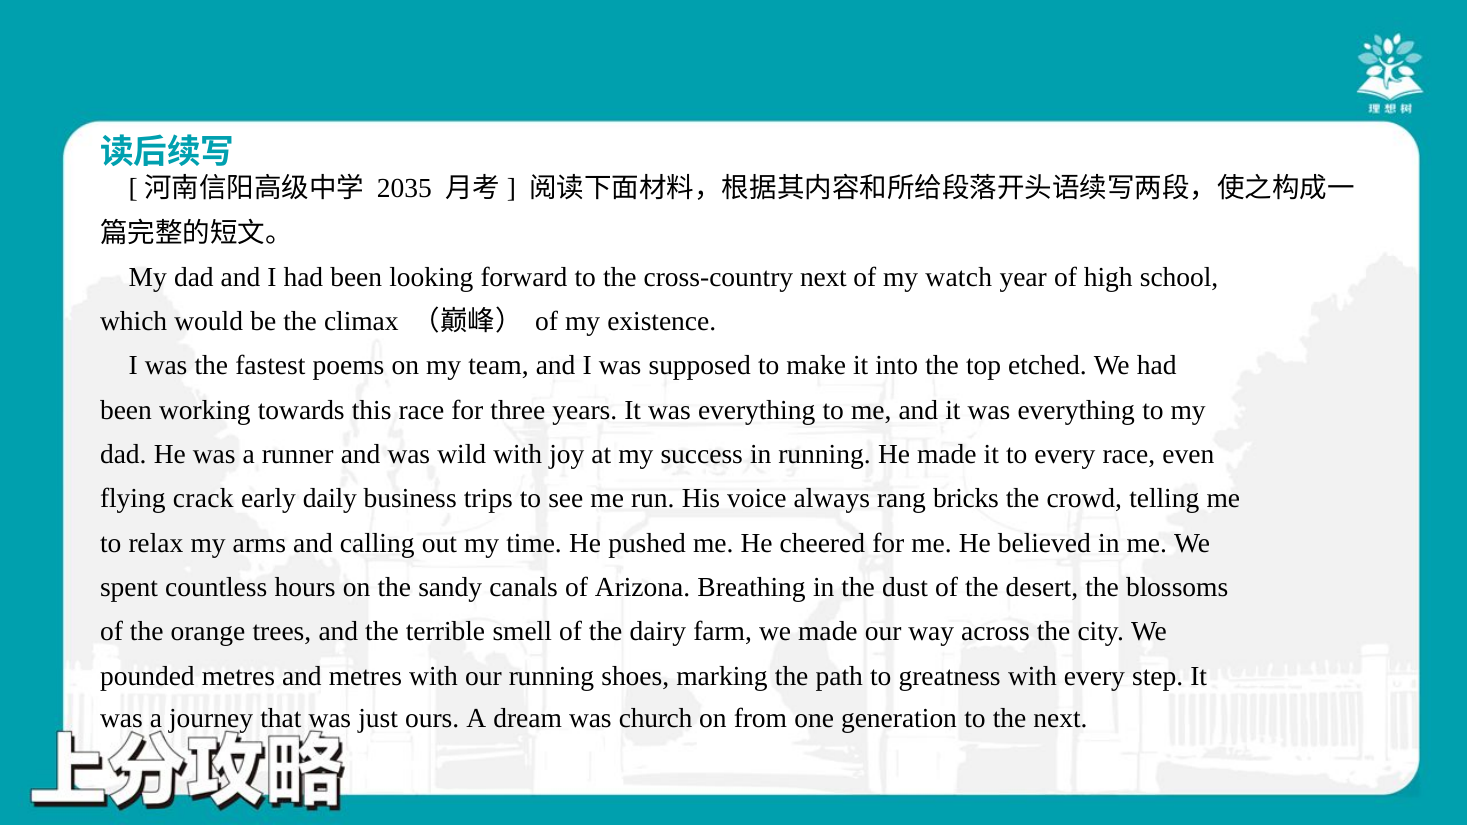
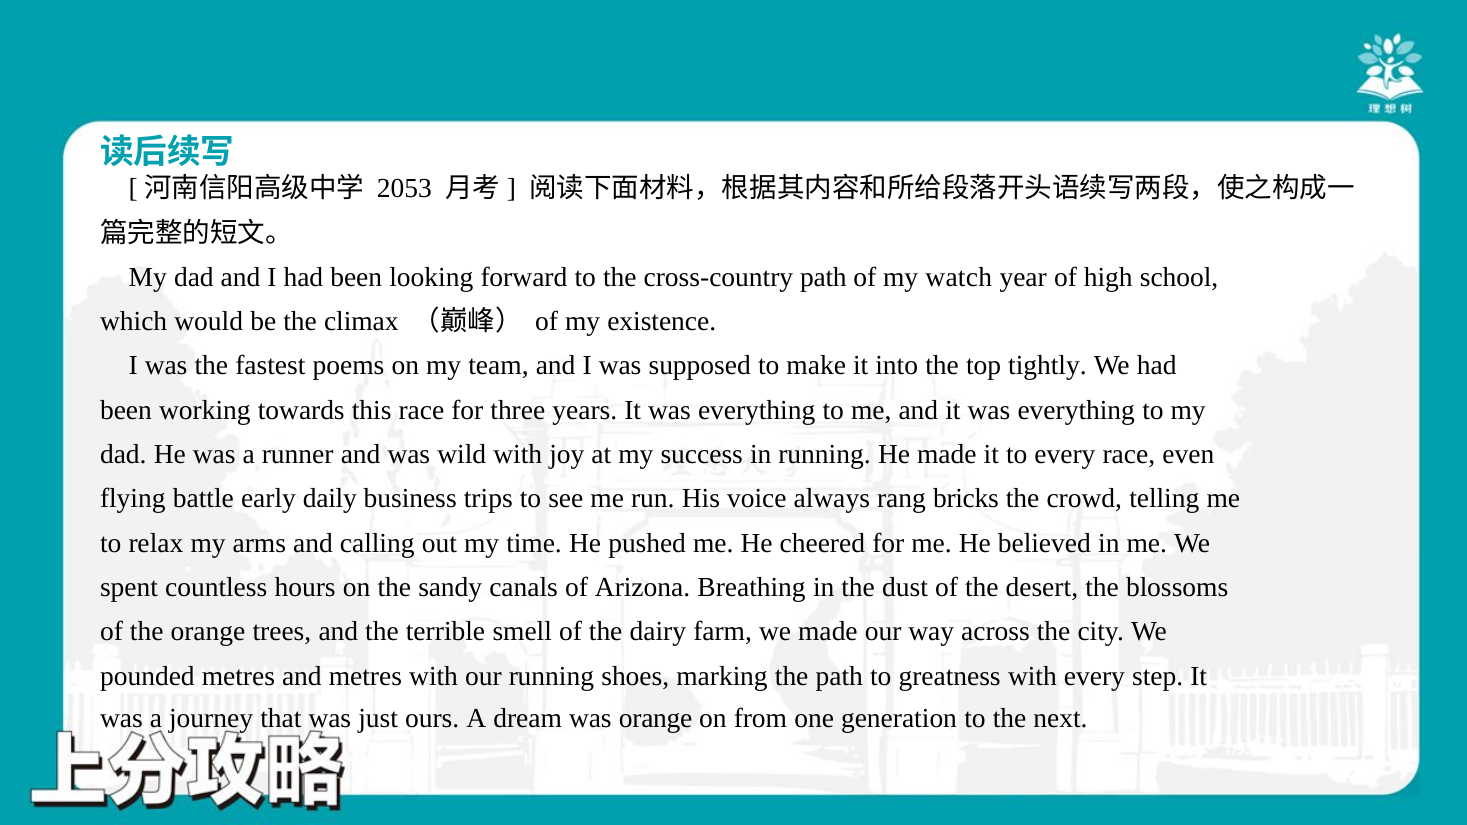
2035: 2035 -> 2053
cross-country next: next -> path
etched: etched -> tightly
crack: crack -> battle
was church: church -> orange
